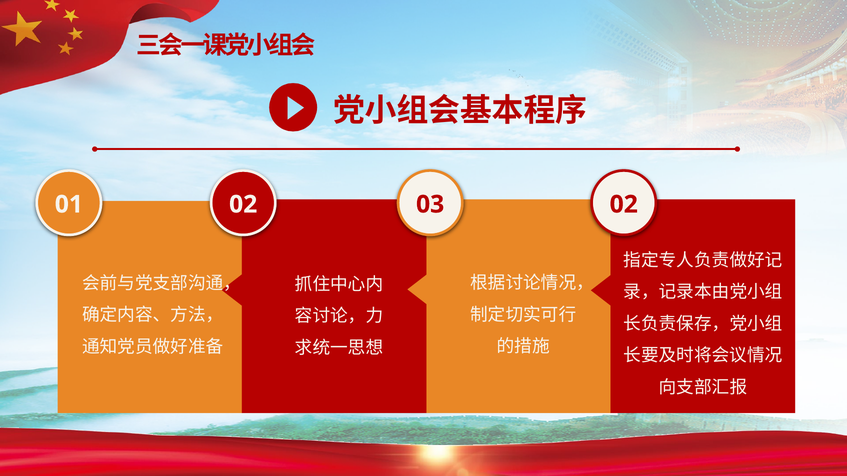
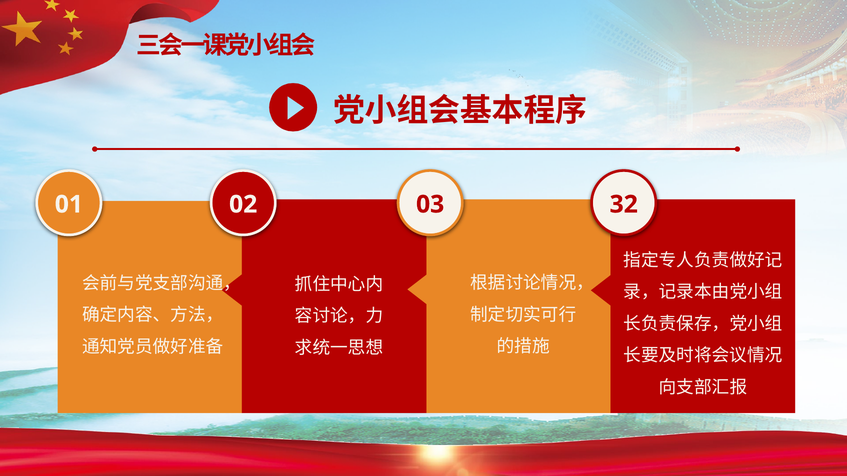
02 02: 02 -> 32
